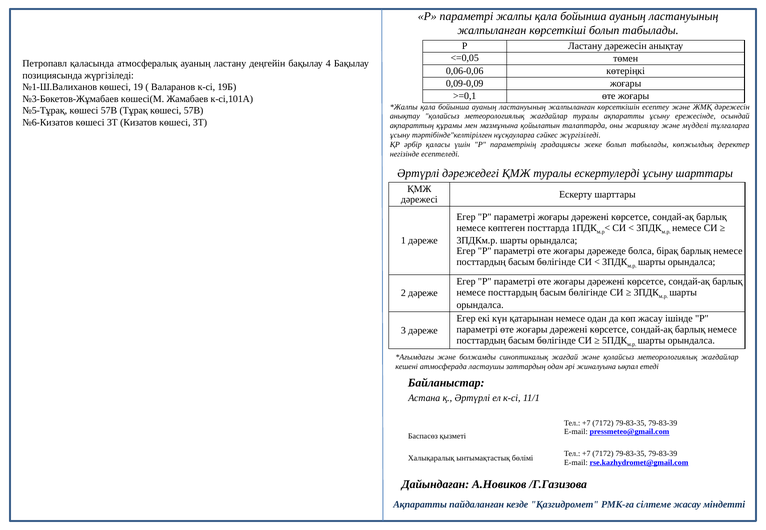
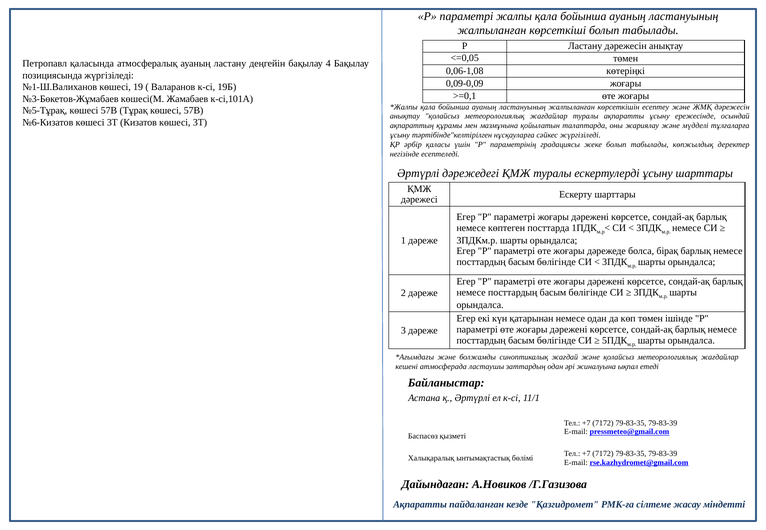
0,06-0,06: 0,06-0,06 -> 0,06-1,08
көп жасау: жасау -> төмен
